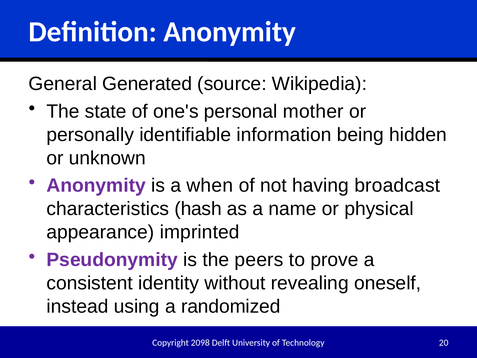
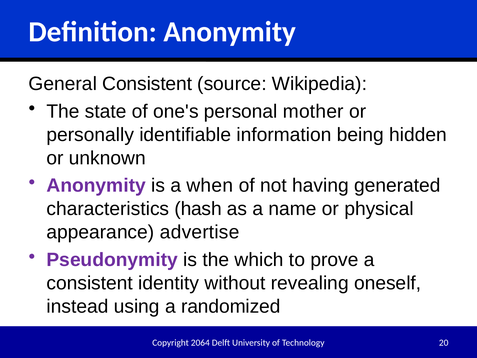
General Generated: Generated -> Consistent
broadcast: broadcast -> generated
imprinted: imprinted -> advertise
peers: peers -> which
2098: 2098 -> 2064
